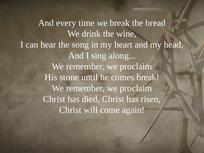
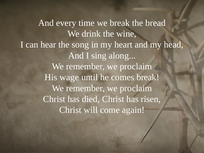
stone: stone -> wage
